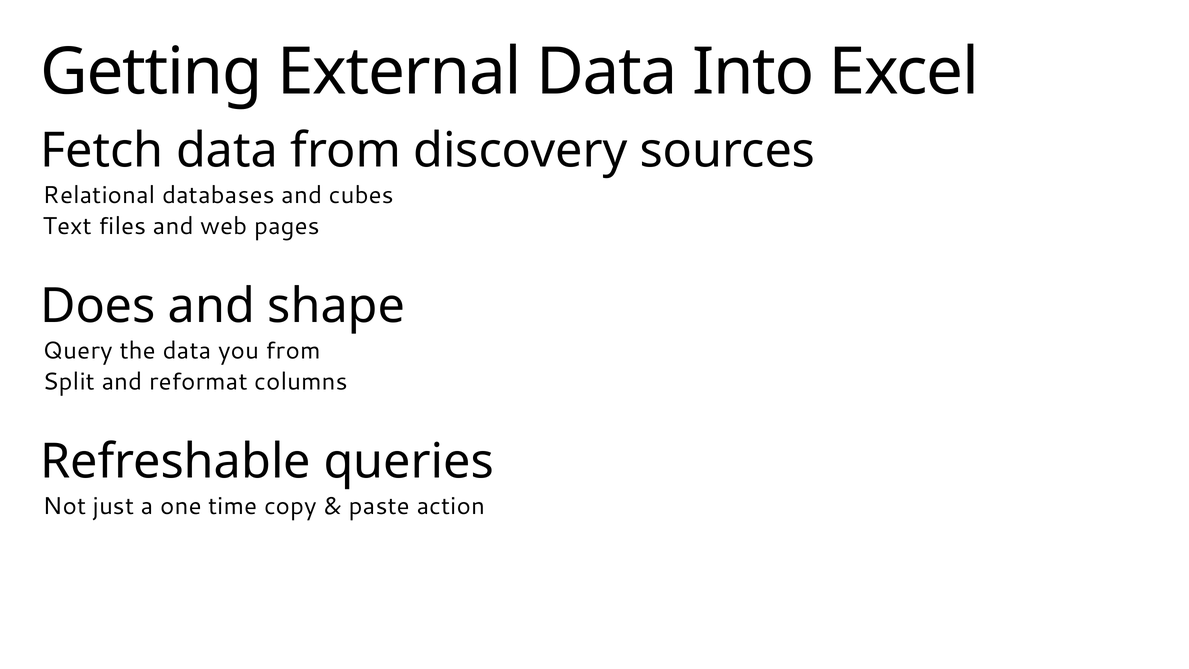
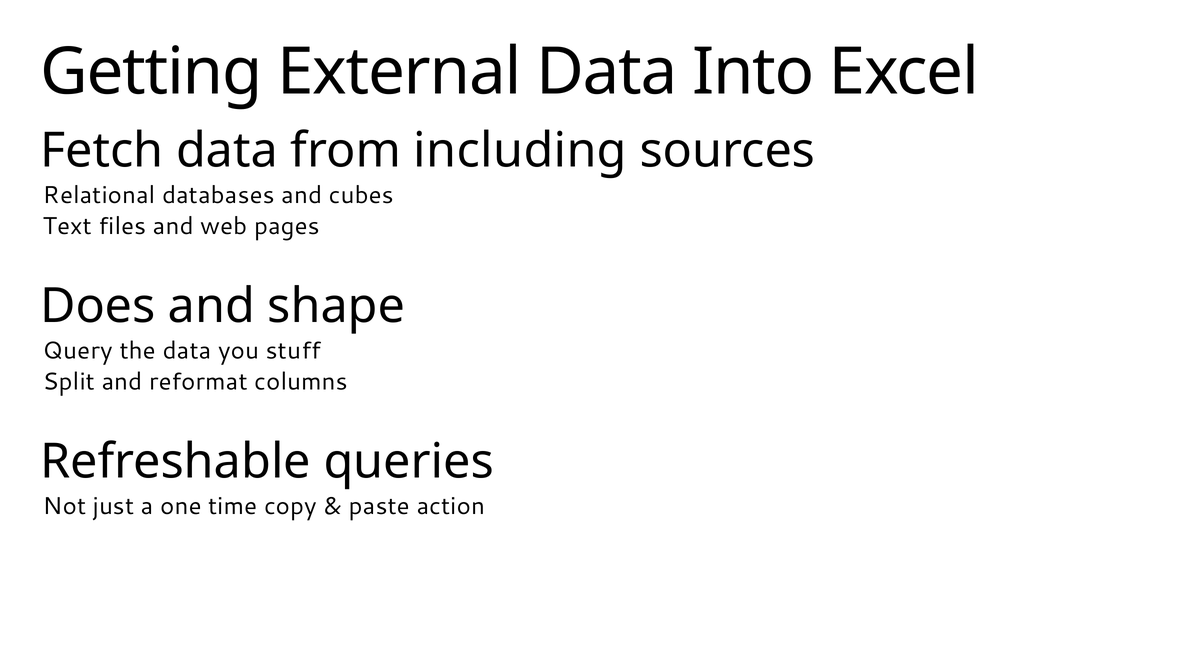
discovery: discovery -> including
you from: from -> stuff
